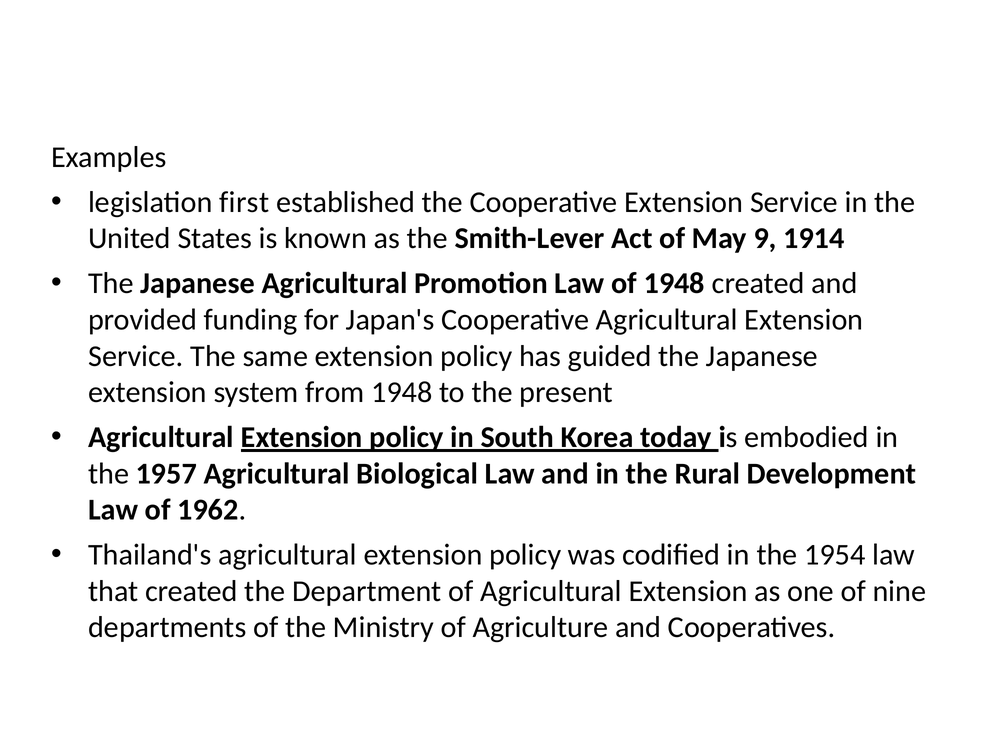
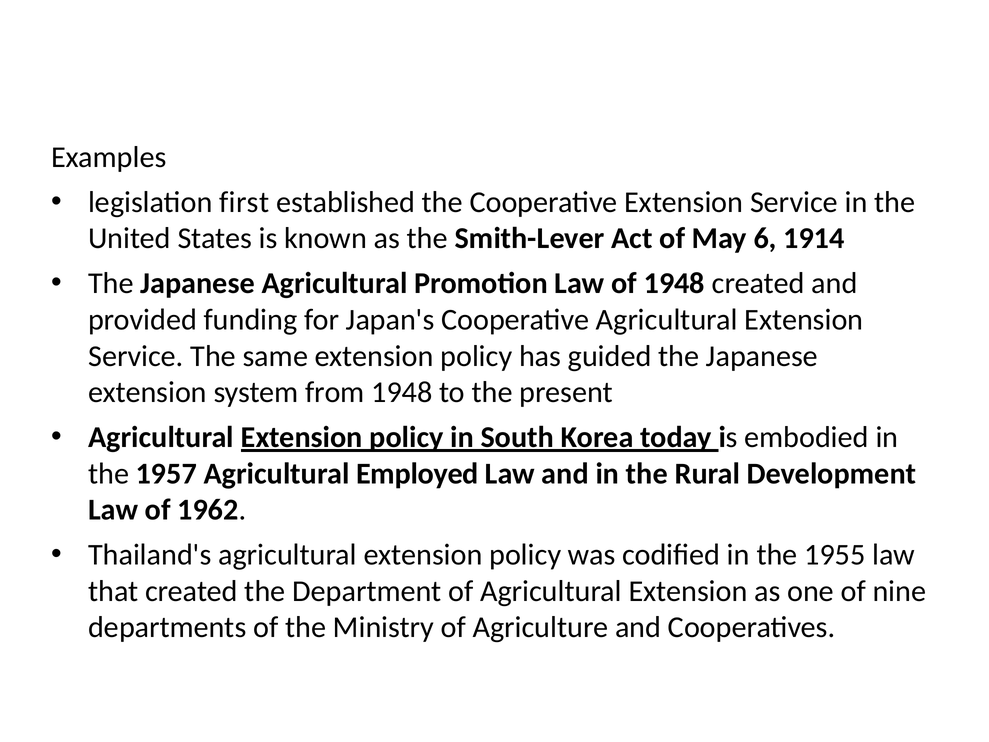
9: 9 -> 6
Biological: Biological -> Employed
1954: 1954 -> 1955
